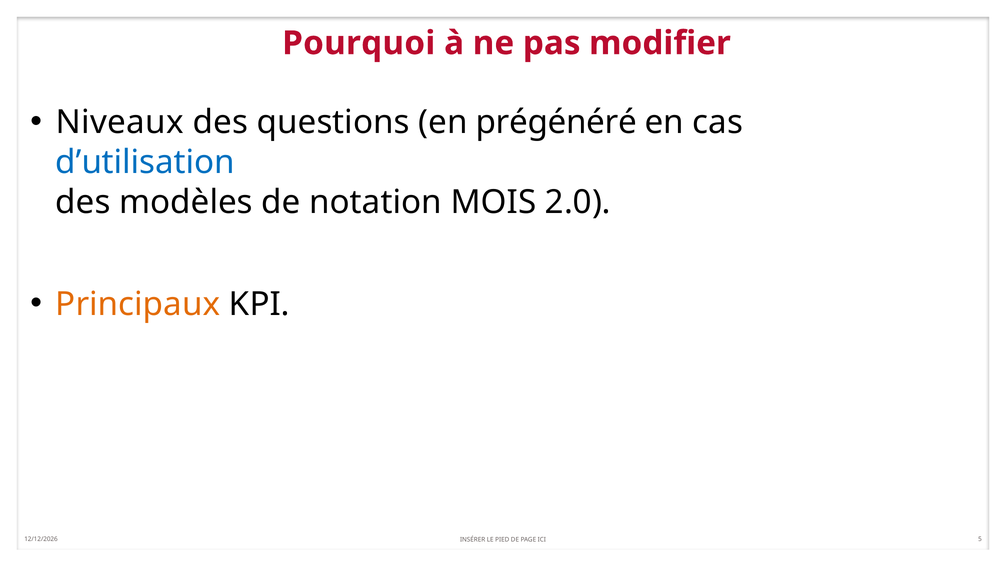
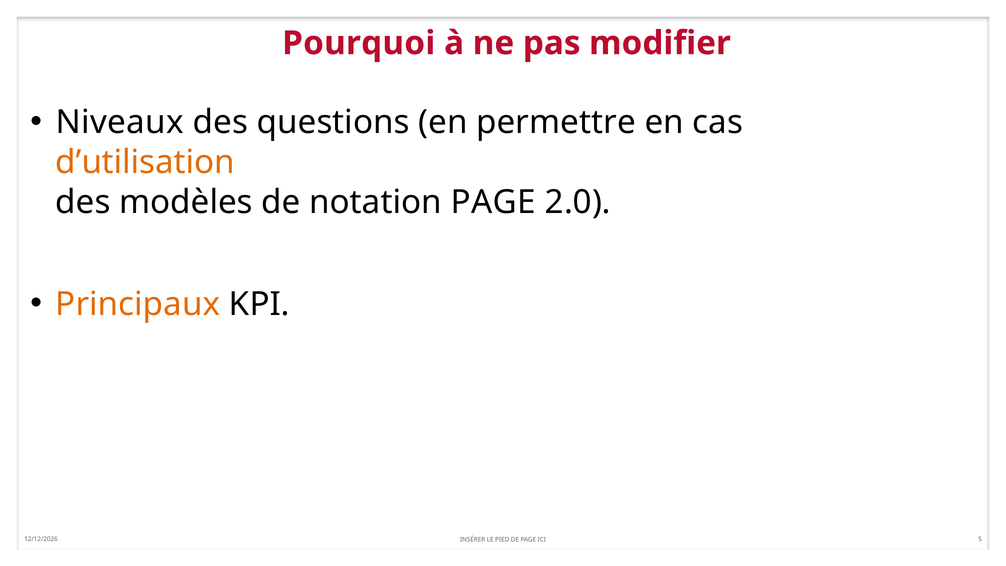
prégénéré: prégénéré -> permettre
d’utilisation colour: blue -> orange
notation MOIS: MOIS -> PAGE
